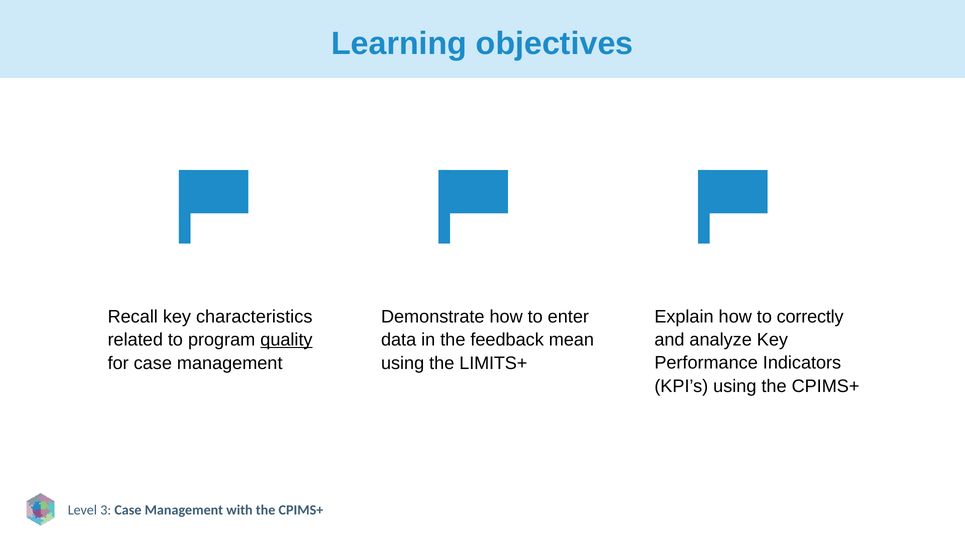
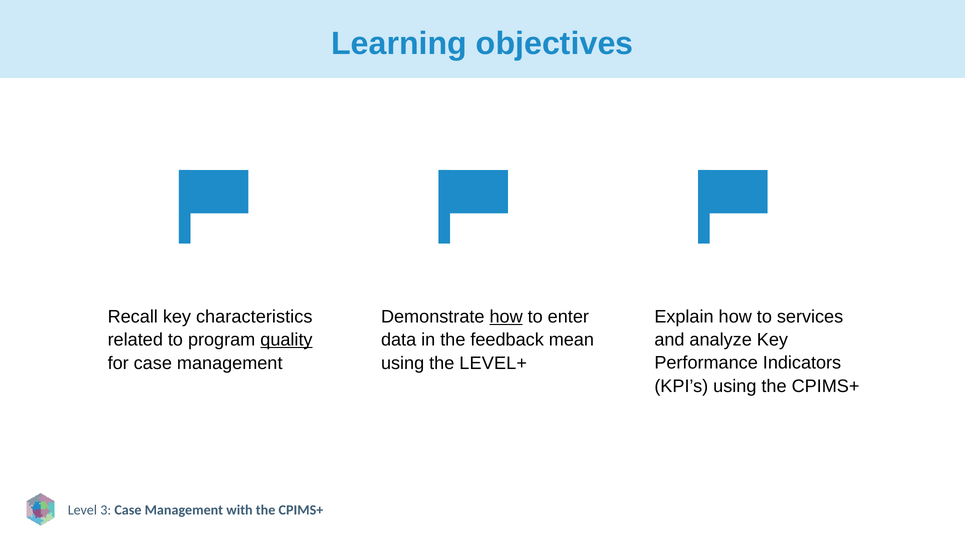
correctly: correctly -> services
how at (506, 316) underline: none -> present
LIMITS+: LIMITS+ -> LEVEL+
